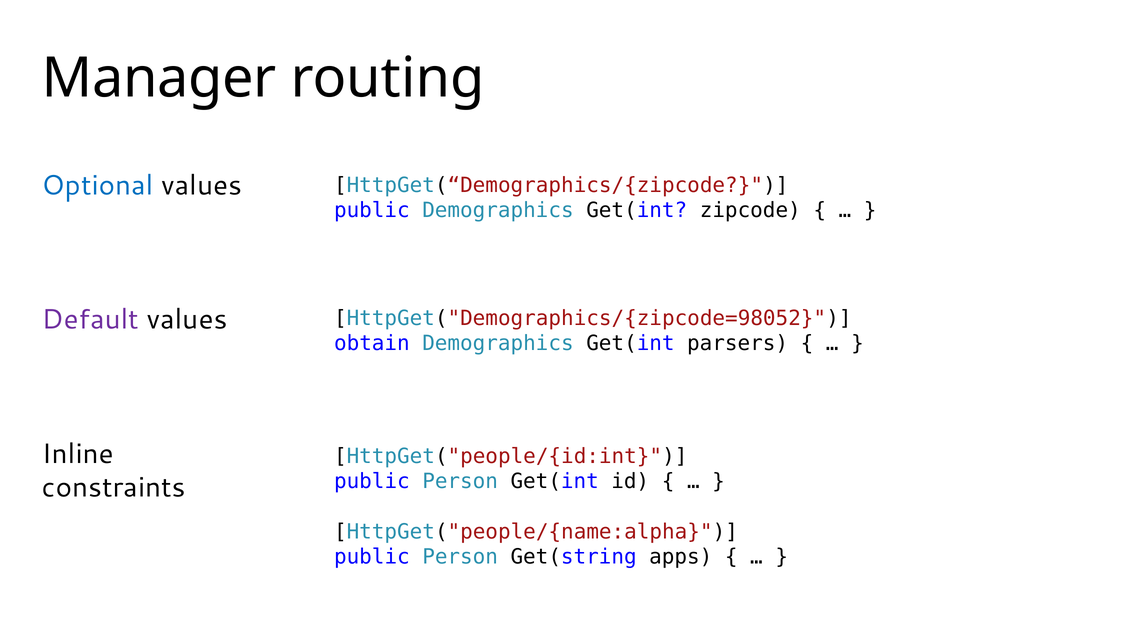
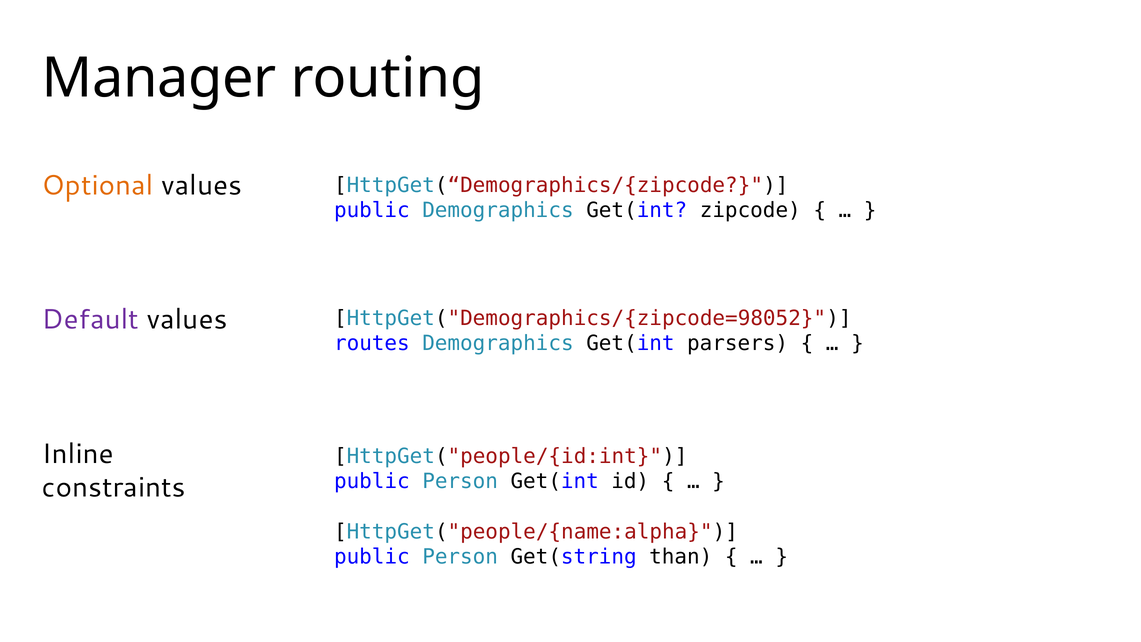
Optional colour: blue -> orange
obtain: obtain -> routes
apps: apps -> than
